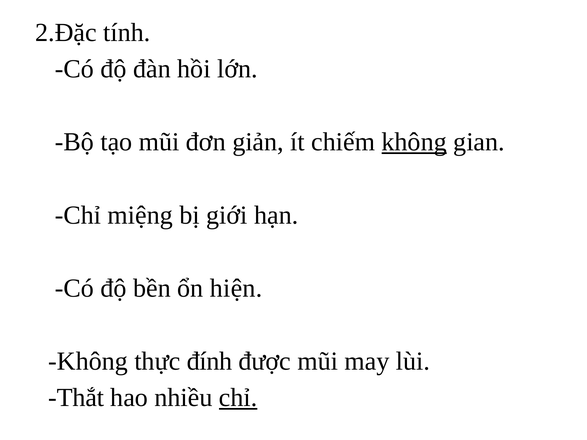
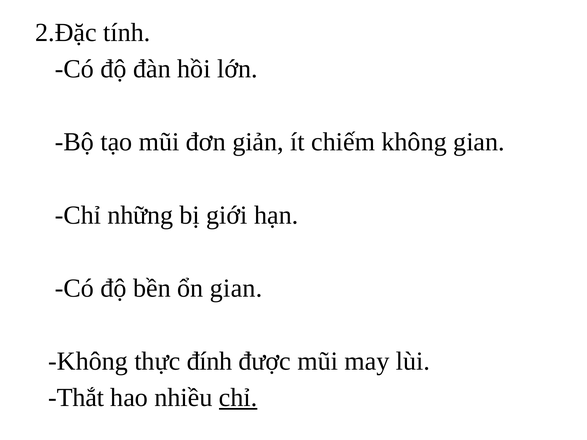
không at (414, 142) underline: present -> none
miệng: miệng -> những
ổn hiện: hiện -> gian
